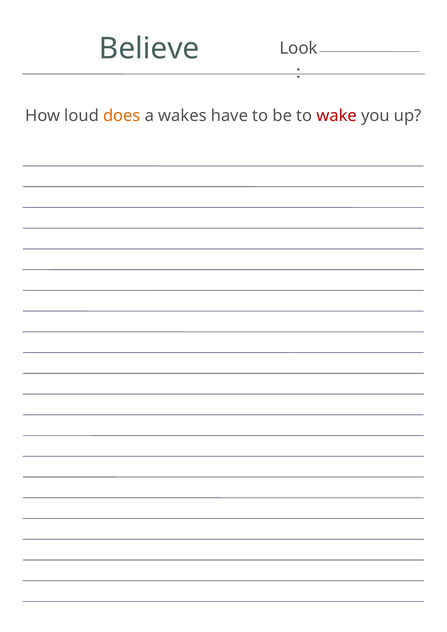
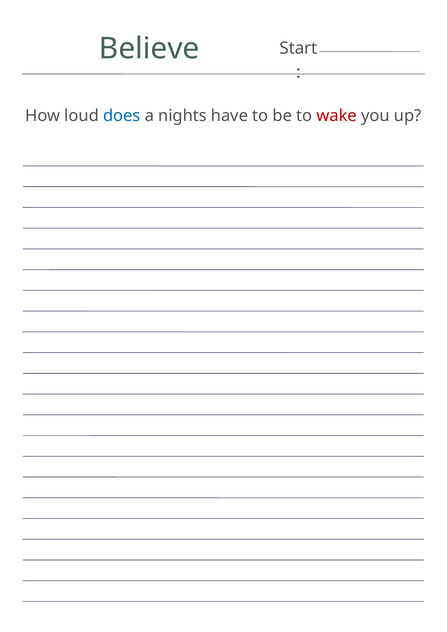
Look: Look -> Start
does colour: orange -> blue
wakes: wakes -> nights
